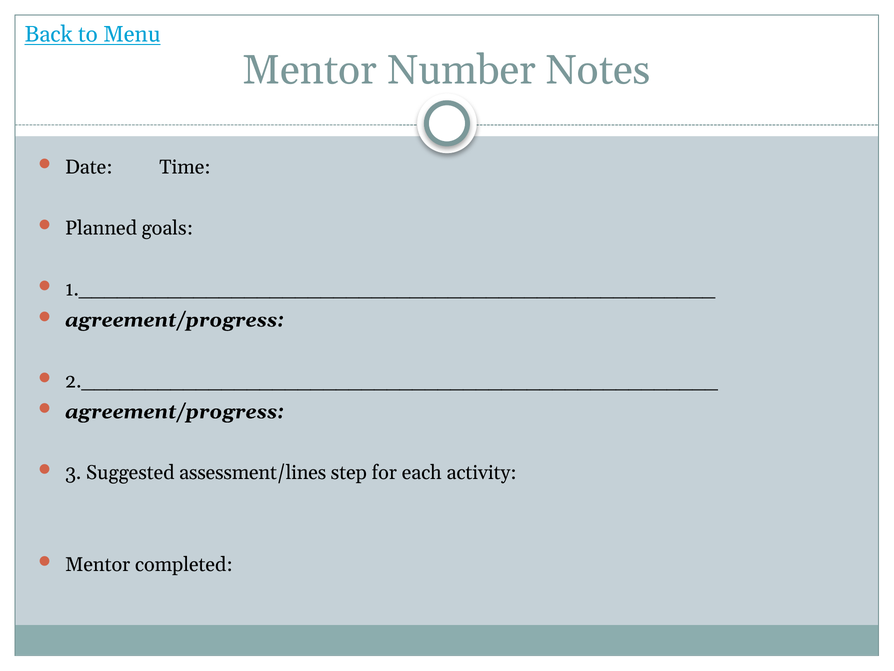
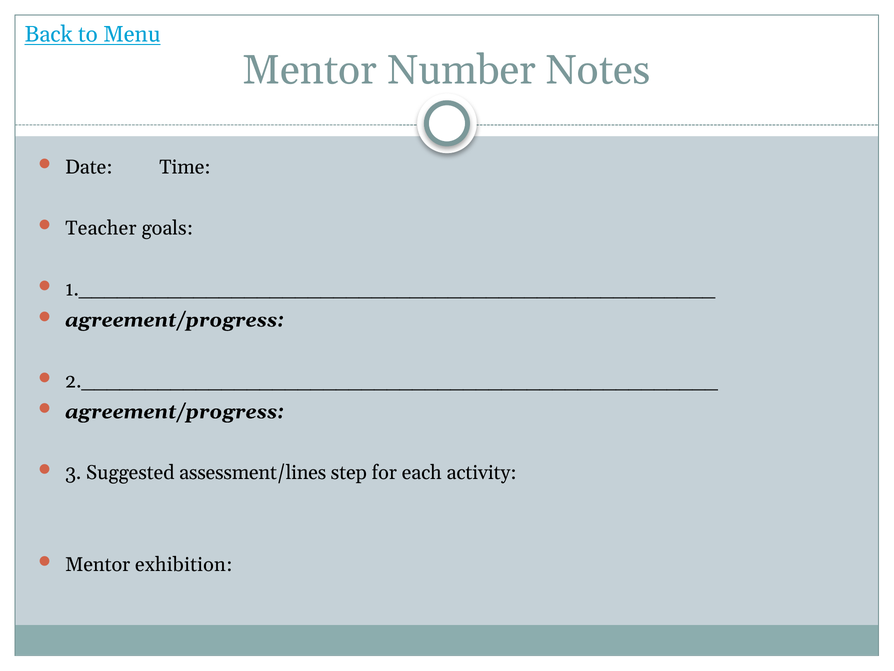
Planned: Planned -> Teacher
completed: completed -> exhibition
